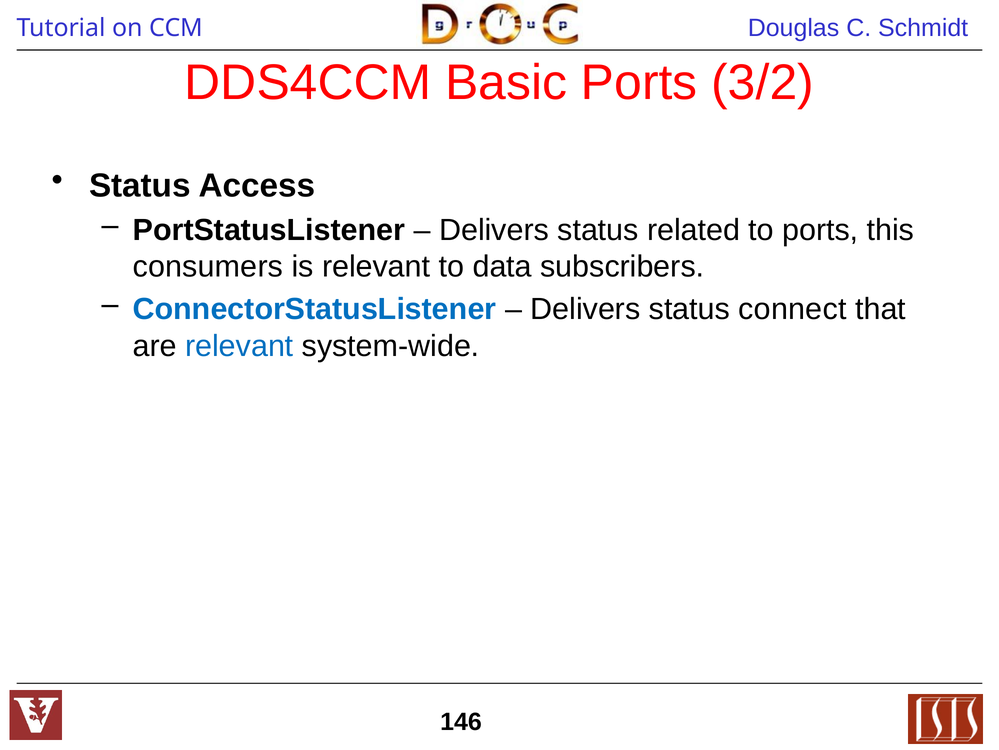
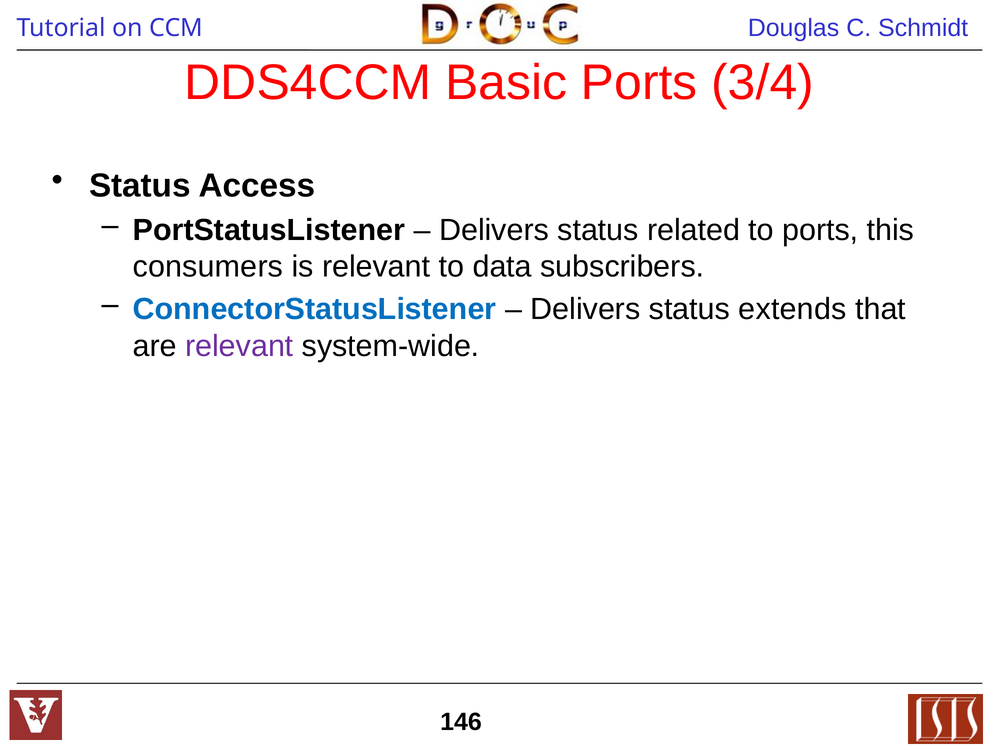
3/2: 3/2 -> 3/4
connect: connect -> extends
relevant at (239, 346) colour: blue -> purple
